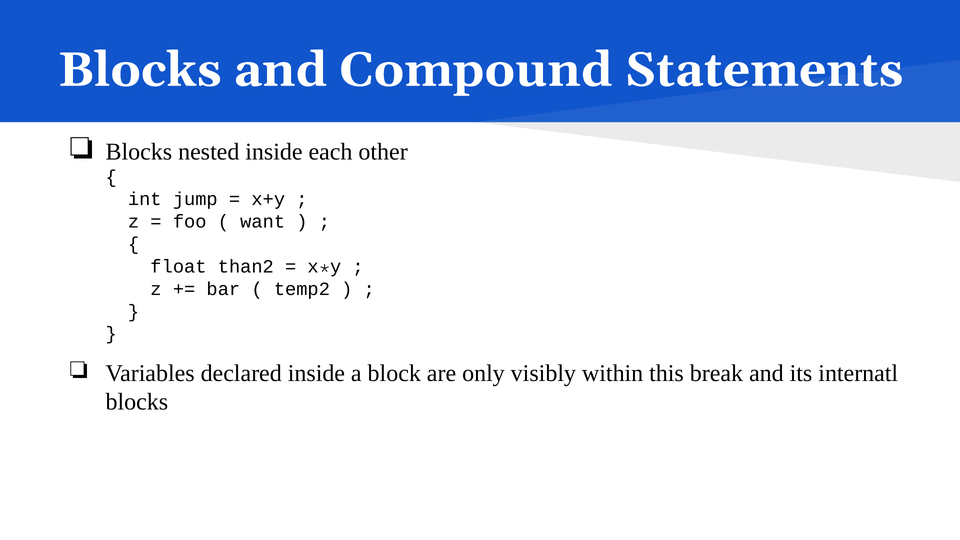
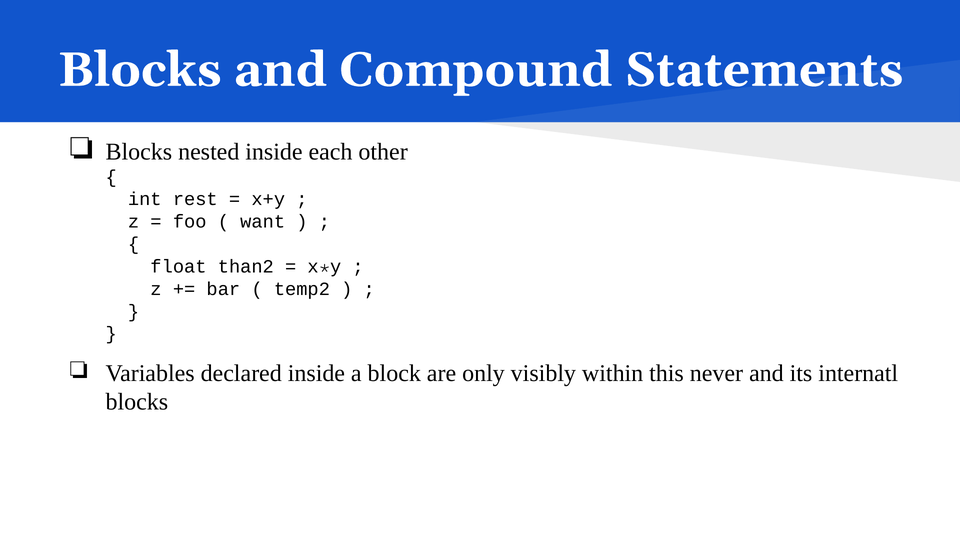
jump: jump -> rest
break: break -> never
